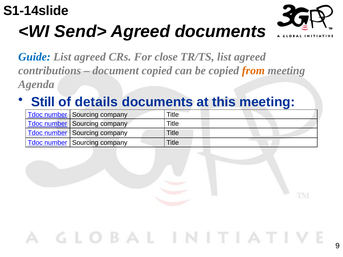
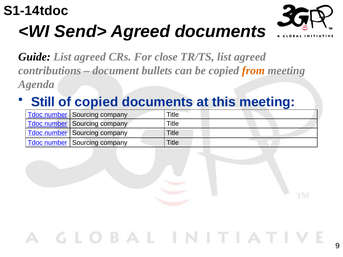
S1-14slide: S1-14slide -> S1-14tdoc
Guide colour: blue -> black
document copied: copied -> bullets
of details: details -> copied
